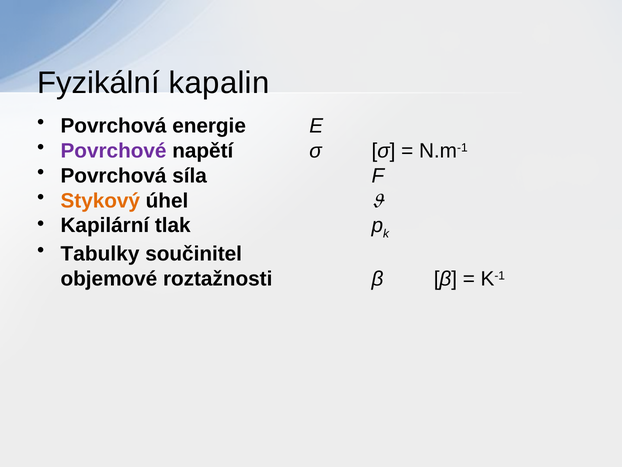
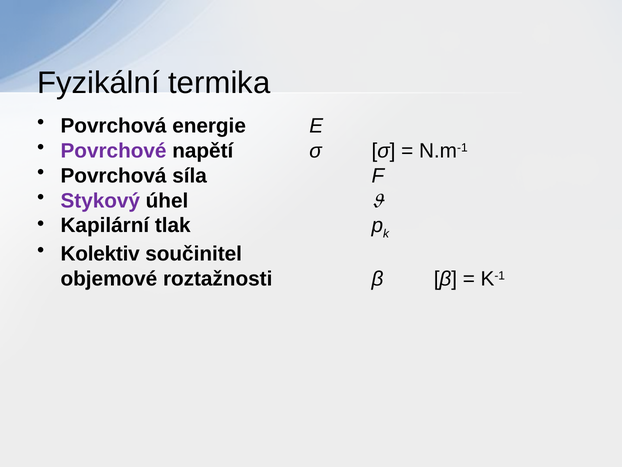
kapalin: kapalin -> termika
Stykový colour: orange -> purple
Tabulky: Tabulky -> Kolektiv
